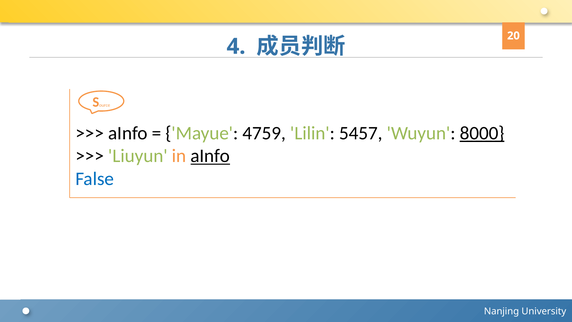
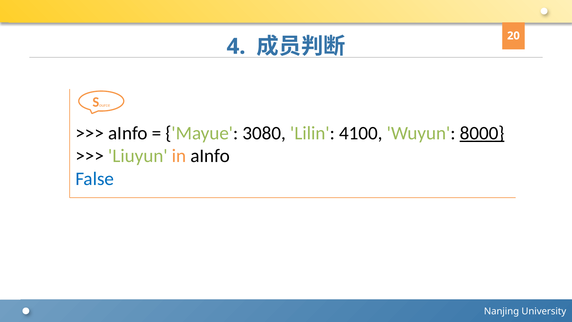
4759: 4759 -> 3080
5457: 5457 -> 4100
aInfo at (210, 156) underline: present -> none
